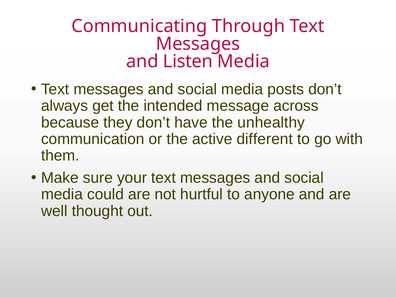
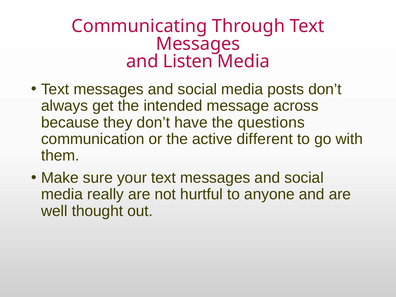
unhealthy: unhealthy -> questions
could: could -> really
